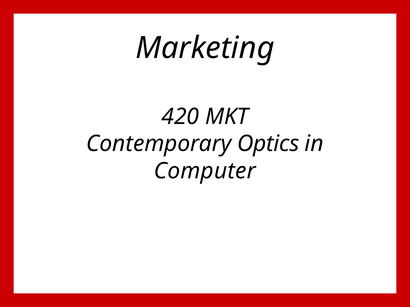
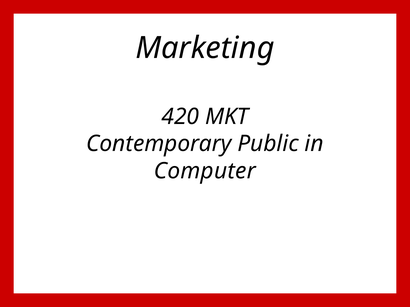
Optics: Optics -> Public
